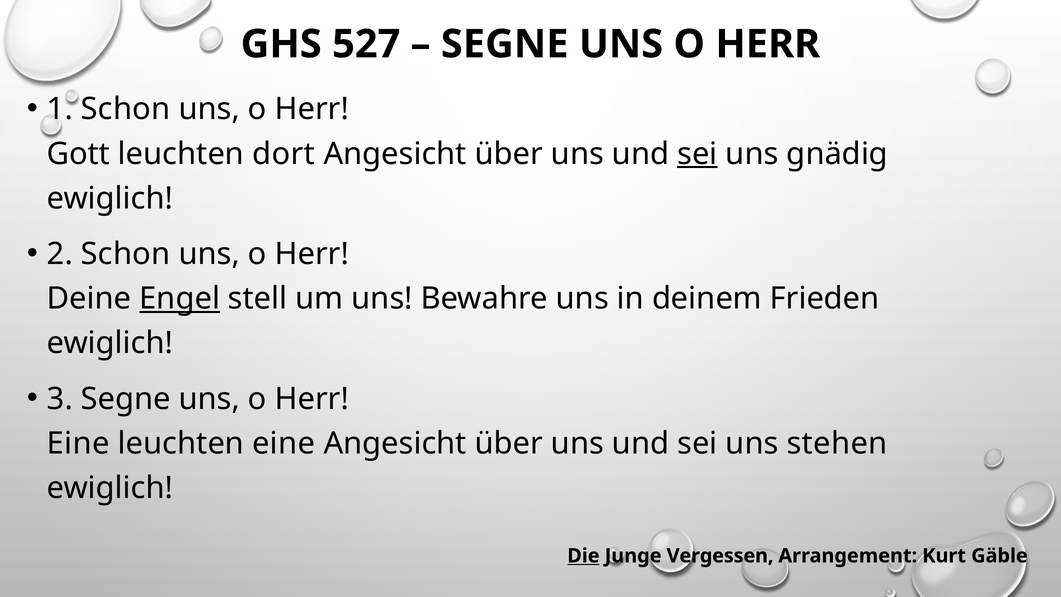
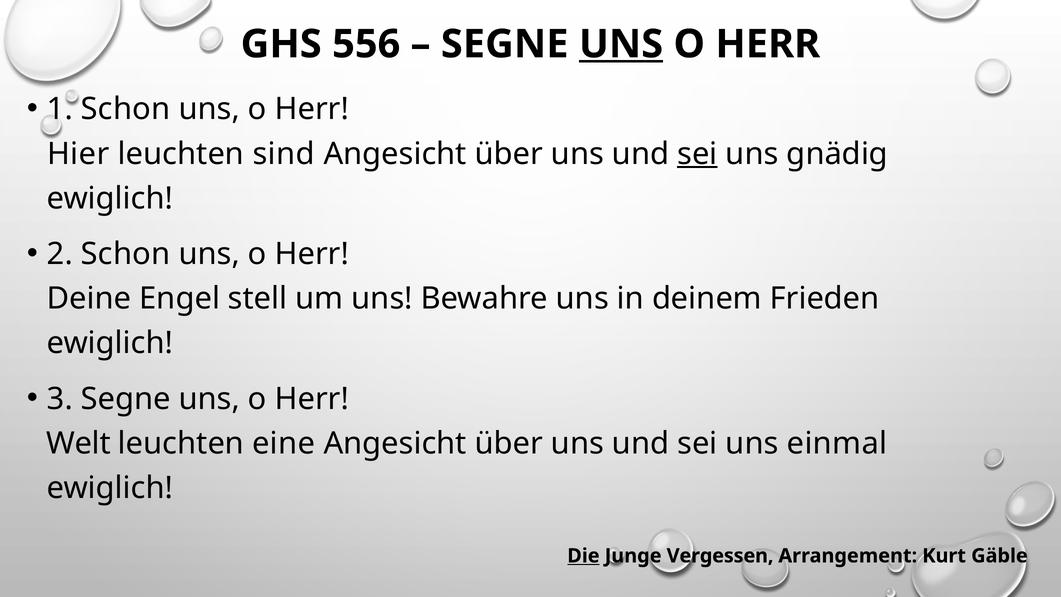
527: 527 -> 556
UNS at (621, 44) underline: none -> present
Gott: Gott -> Hier
dort: dort -> sind
Engel underline: present -> none
Eine at (78, 443): Eine -> Welt
stehen: stehen -> einmal
